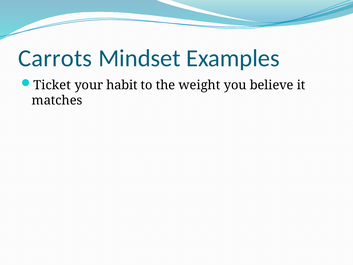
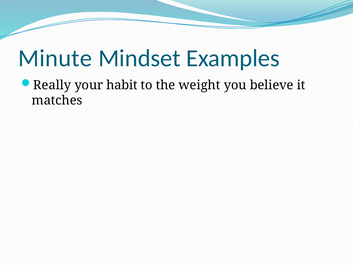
Carrots: Carrots -> Minute
Ticket: Ticket -> Really
